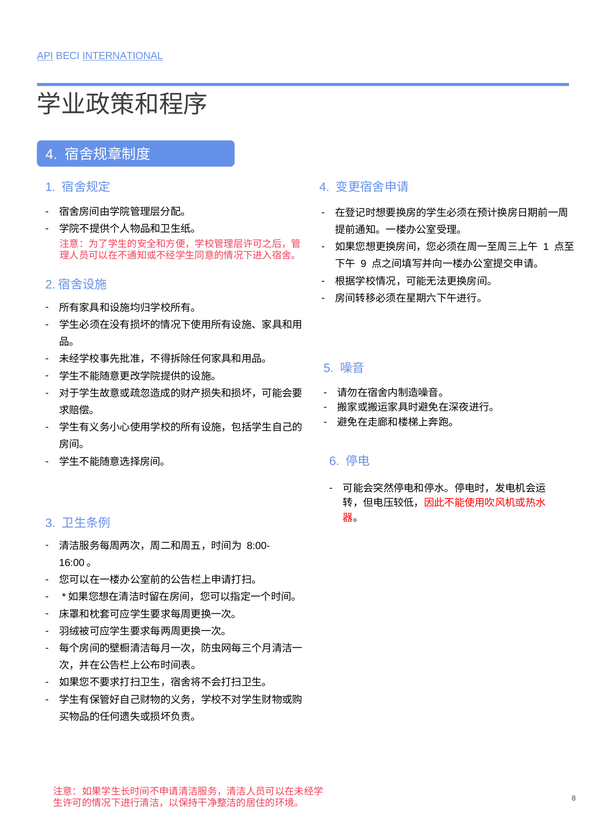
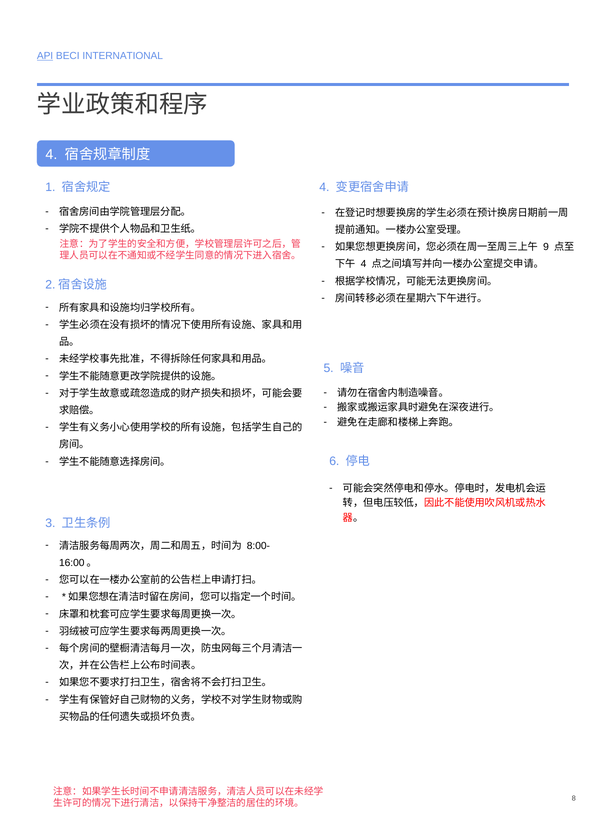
INTERNATIONAL underline: present -> none
1 at (546, 247): 1 -> 9
9 at (364, 264): 9 -> 4
